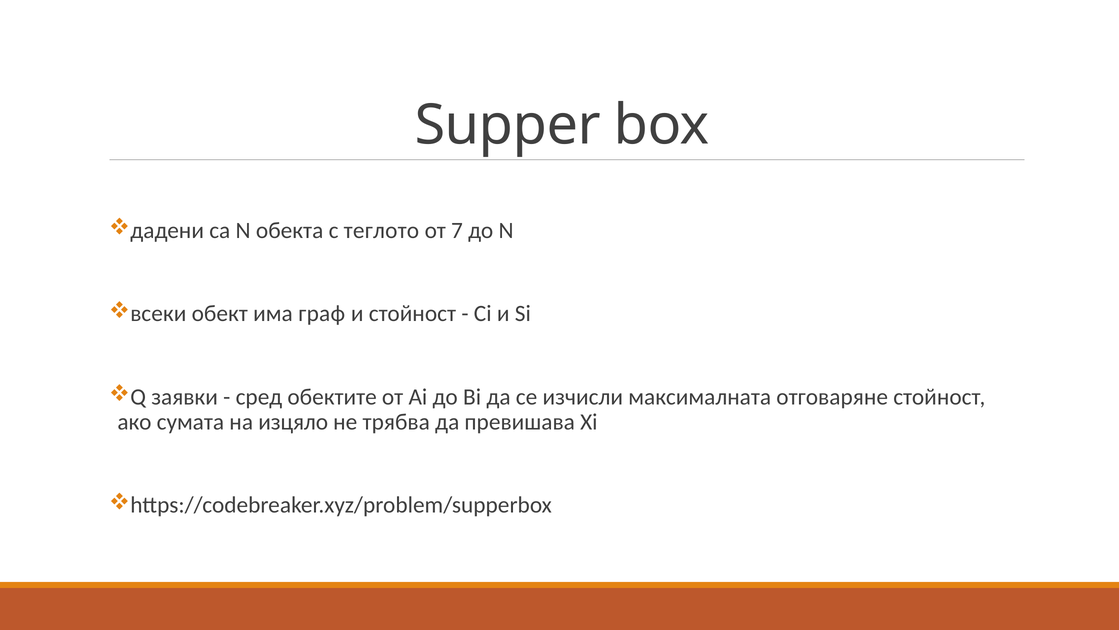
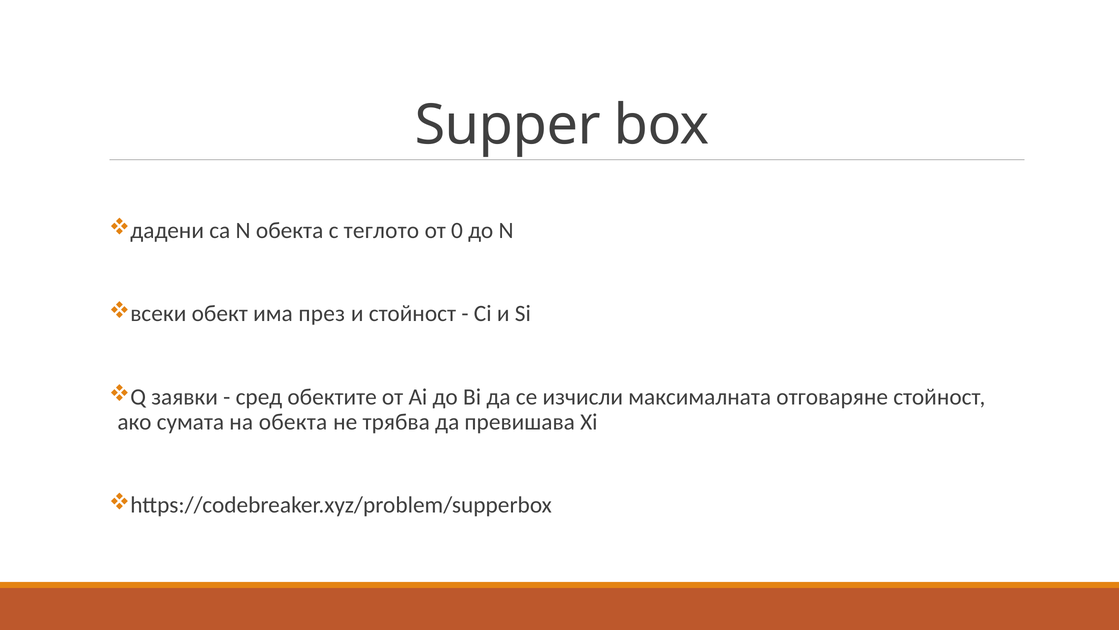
7: 7 -> 0
граф: граф -> през
на изцяло: изцяло -> обекта
